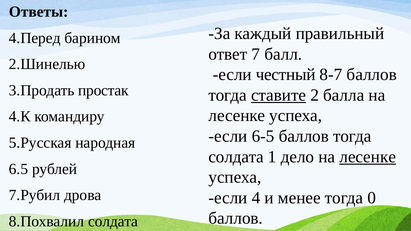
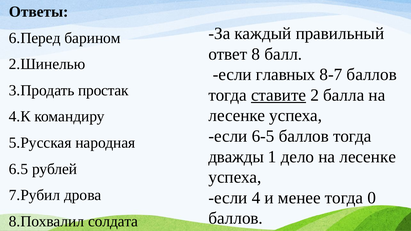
4.Перед: 4.Перед -> 6.Перед
7: 7 -> 8
честный: честный -> главных
солдата at (236, 157): солдата -> дважды
лесенке at (368, 157) underline: present -> none
